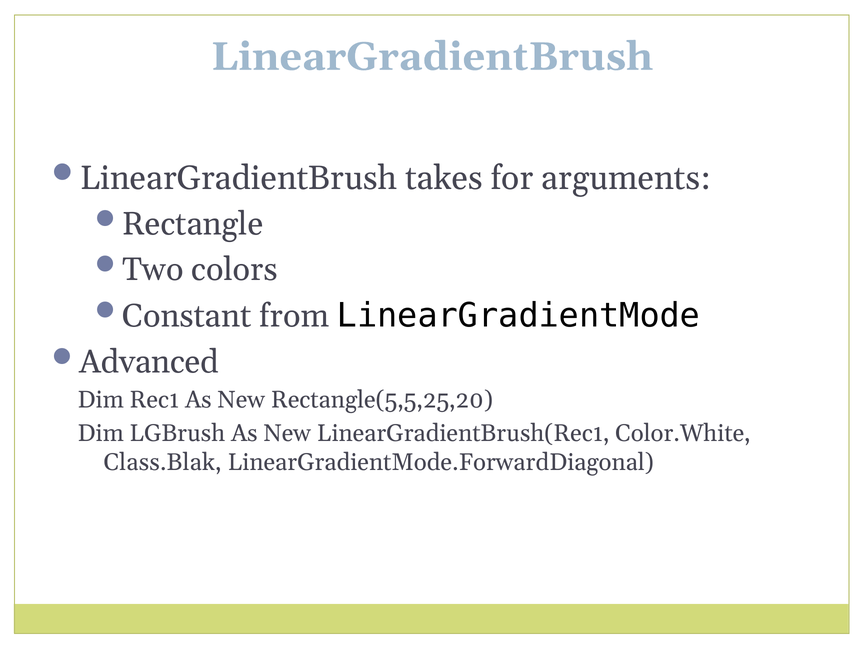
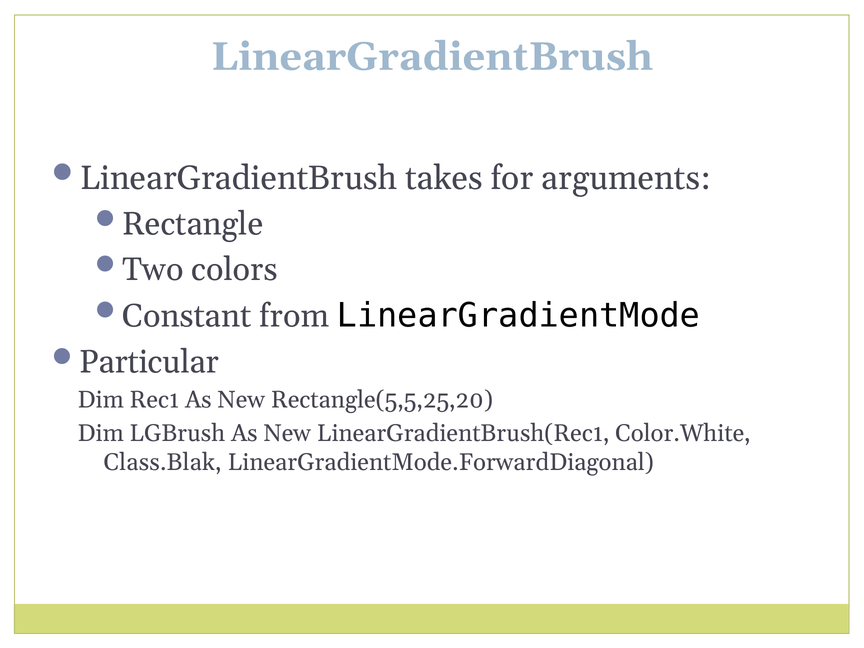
Advanced: Advanced -> Particular
